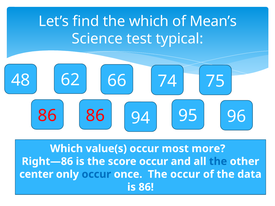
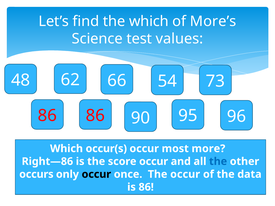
Mean’s: Mean’s -> More’s
typical: typical -> values
74: 74 -> 54
75: 75 -> 73
94: 94 -> 90
value(s: value(s -> occur(s
center: center -> occurs
occur at (96, 174) colour: blue -> black
